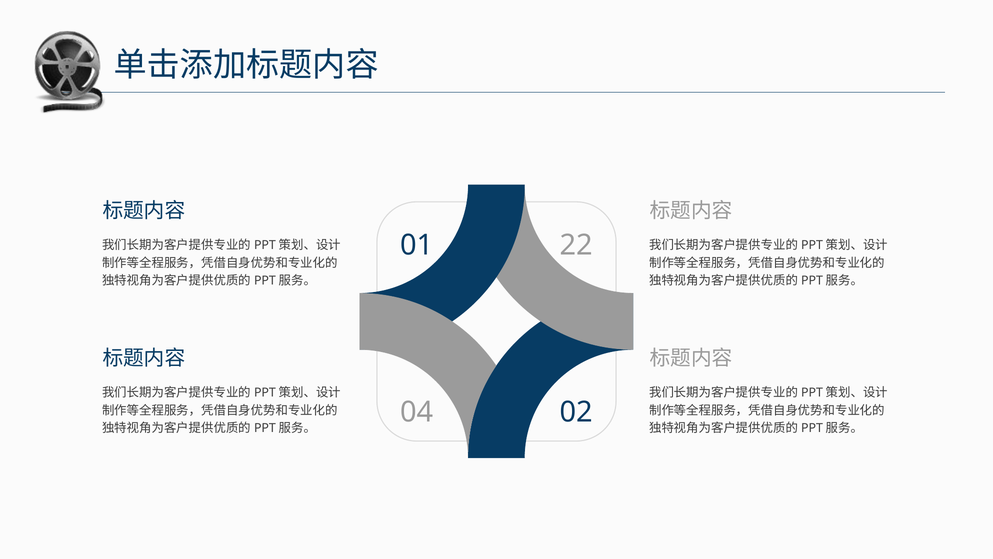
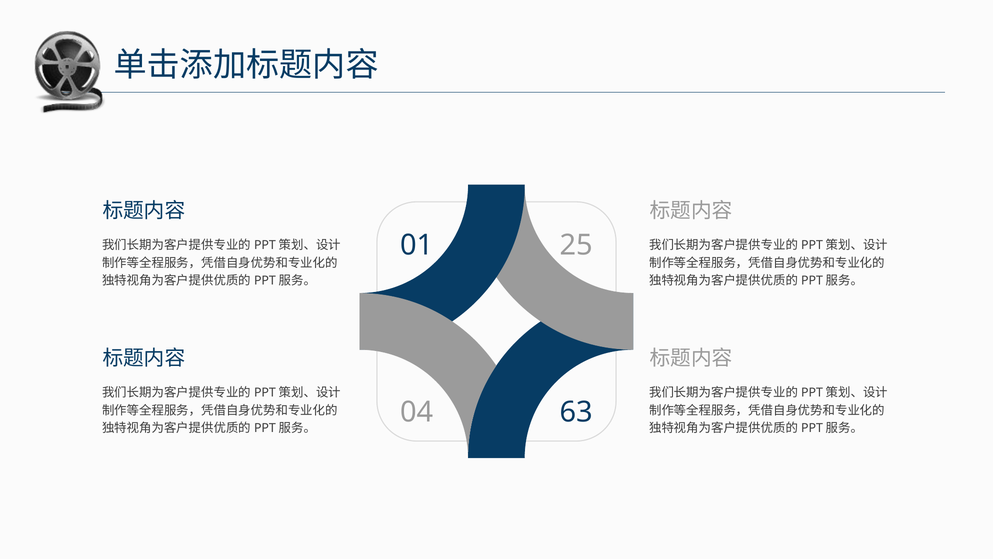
22: 22 -> 25
02: 02 -> 63
